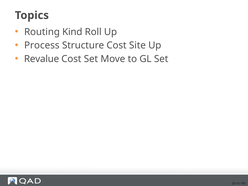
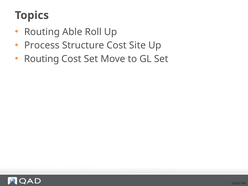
Kind: Kind -> Able
Revalue at (42, 59): Revalue -> Routing
